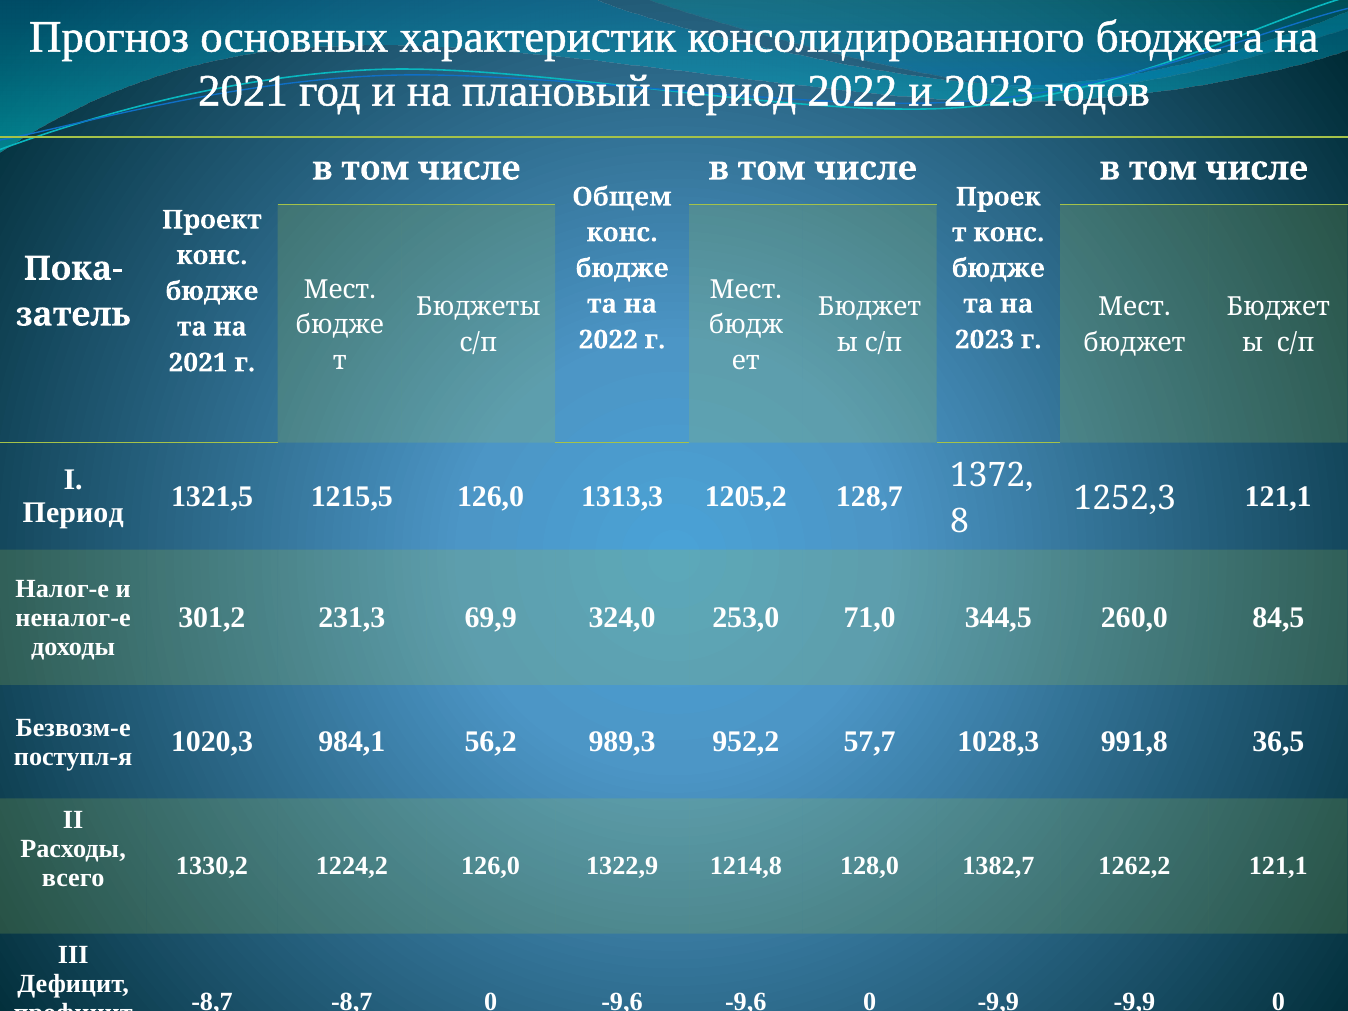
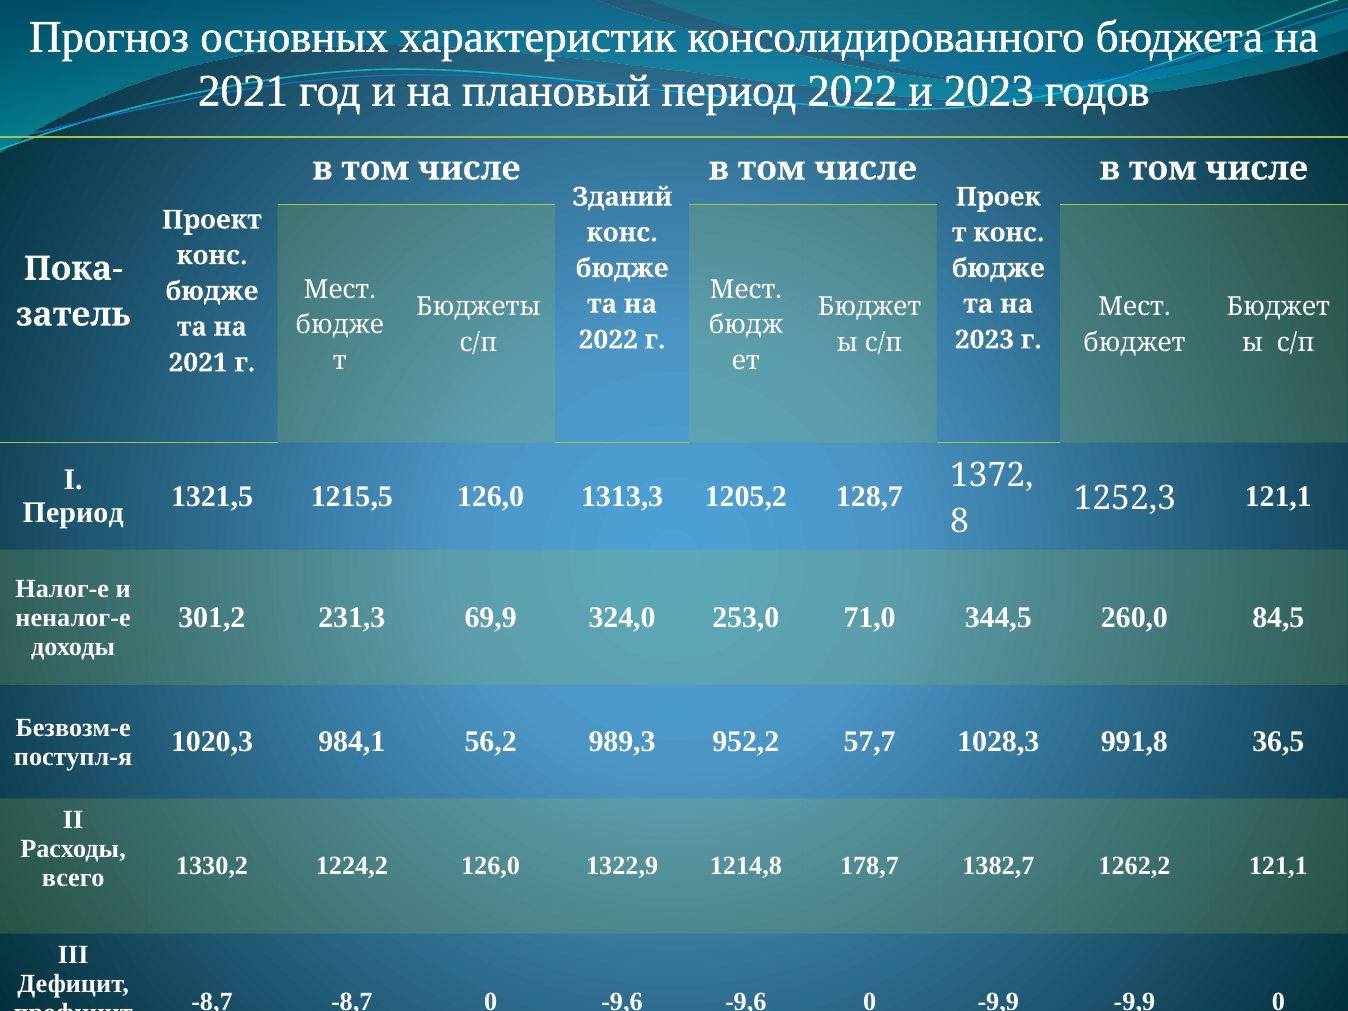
Общем: Общем -> Зданий
128,0: 128,0 -> 178,7
